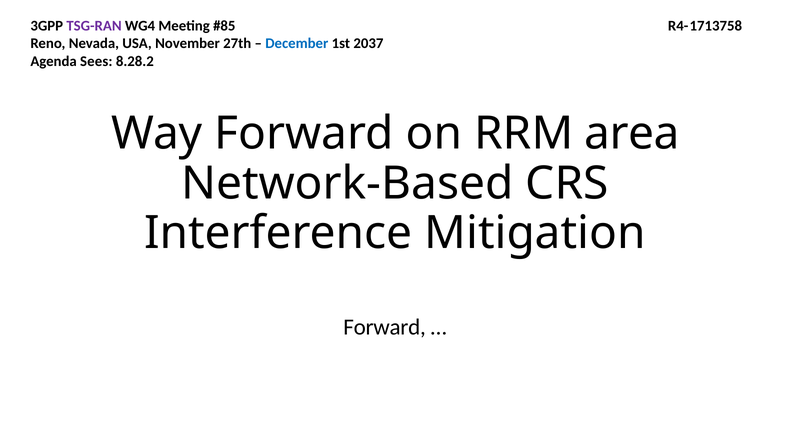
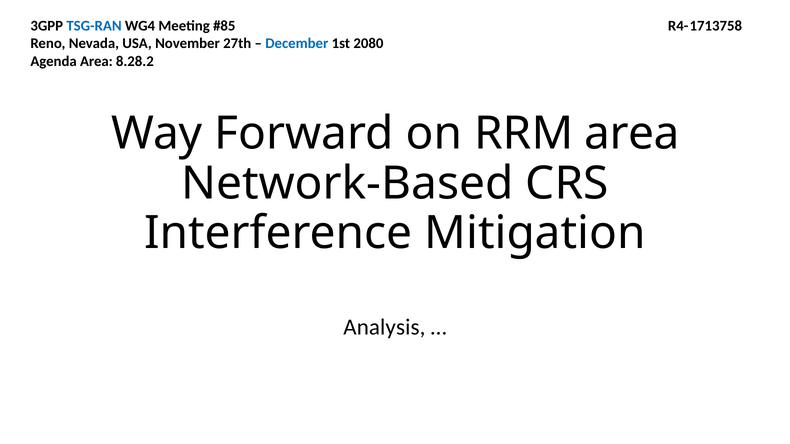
TSG-RAN colour: purple -> blue
2037: 2037 -> 2080
Agenda Sees: Sees -> Area
Forward at (385, 327): Forward -> Analysis
